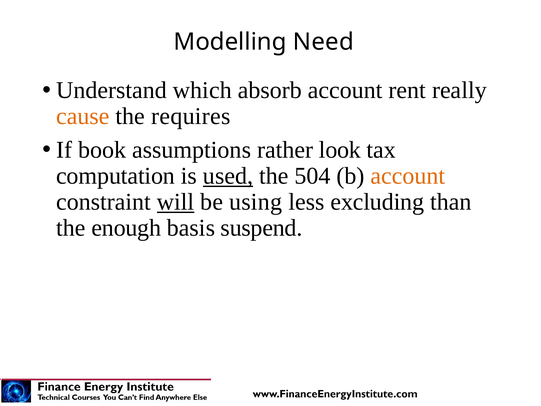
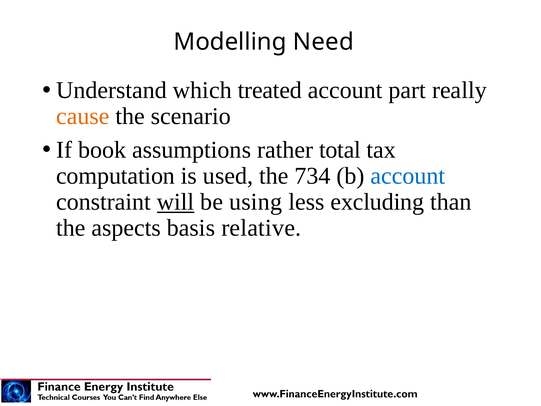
absorb: absorb -> treated
rent: rent -> part
requires: requires -> scenario
look: look -> total
used underline: present -> none
504: 504 -> 734
account at (408, 176) colour: orange -> blue
enough: enough -> aspects
suspend: suspend -> relative
